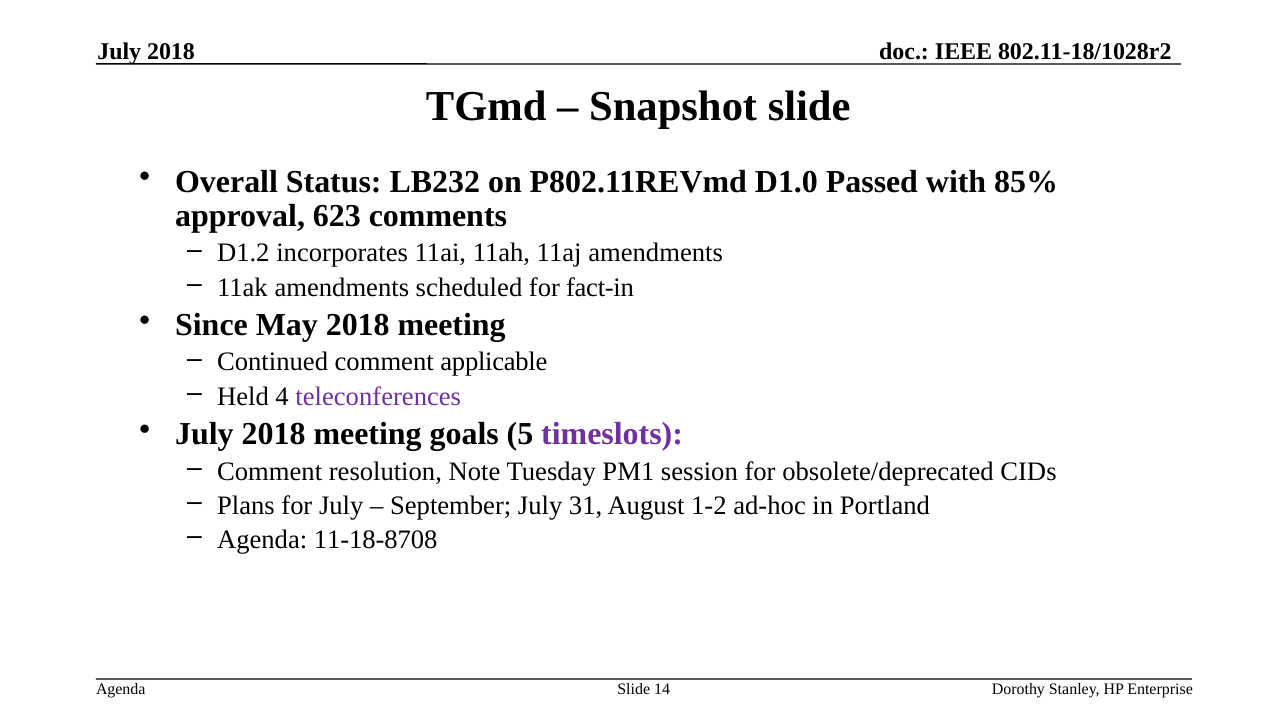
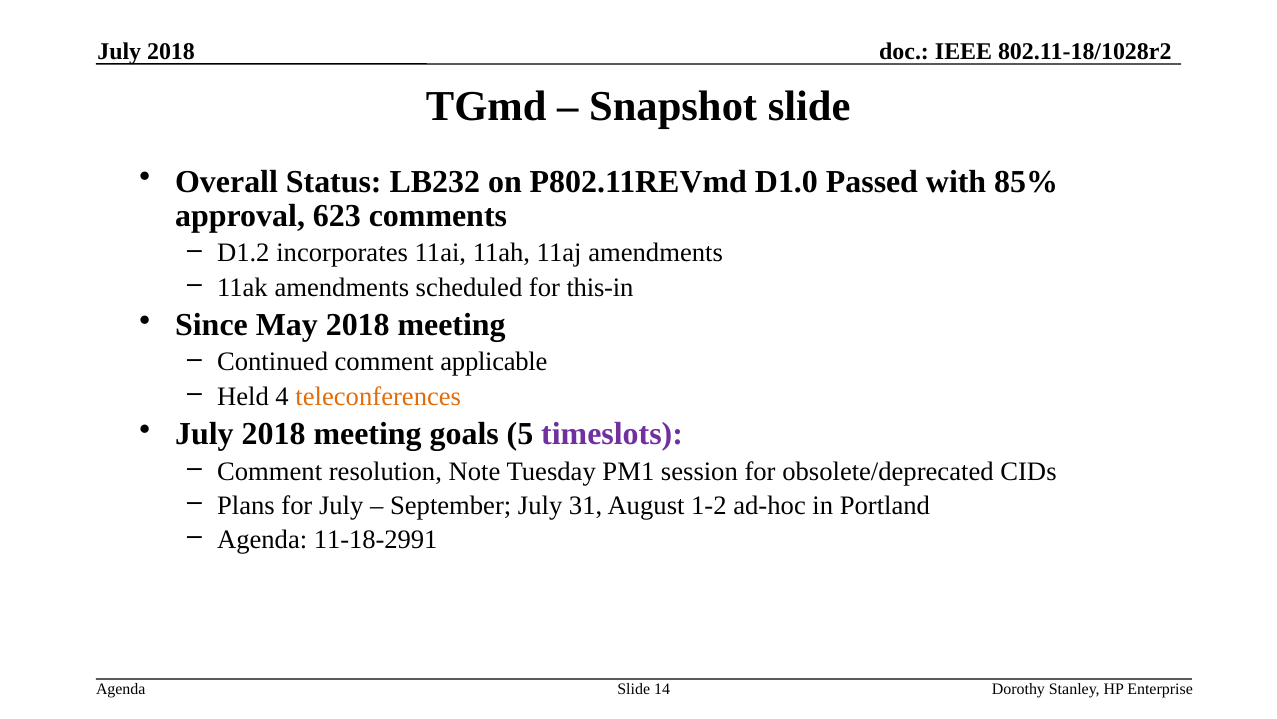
fact-in: fact-in -> this-in
teleconferences colour: purple -> orange
11-18-8708: 11-18-8708 -> 11-18-2991
